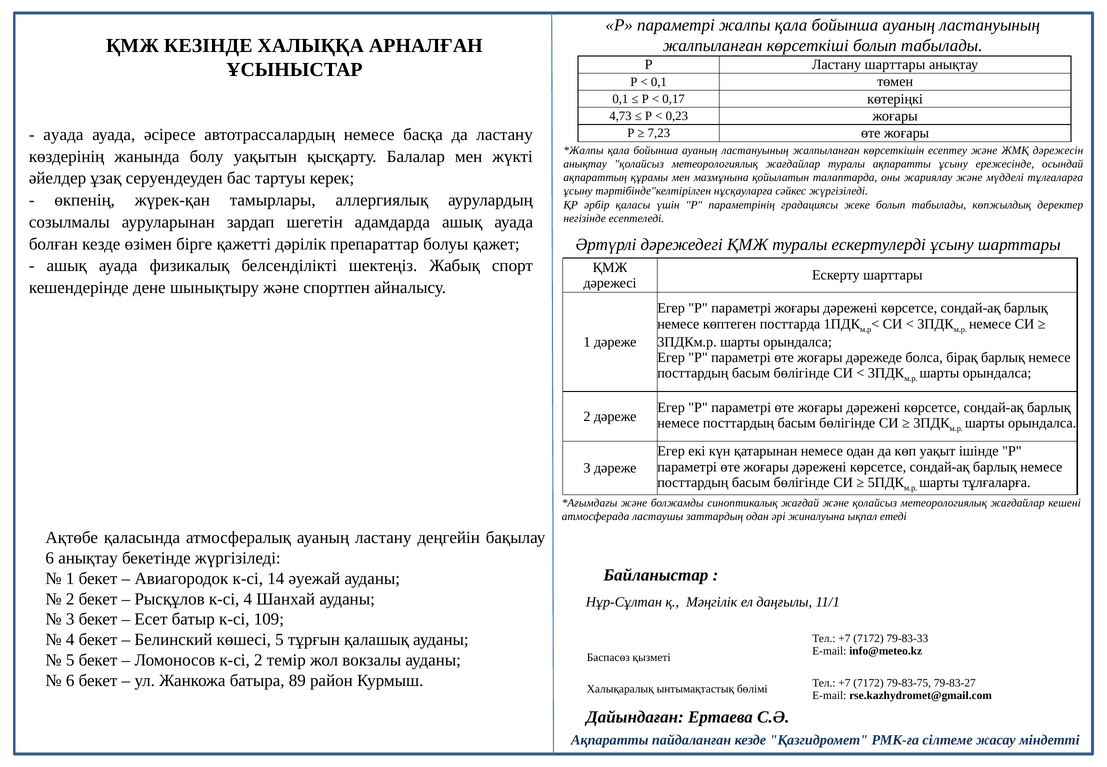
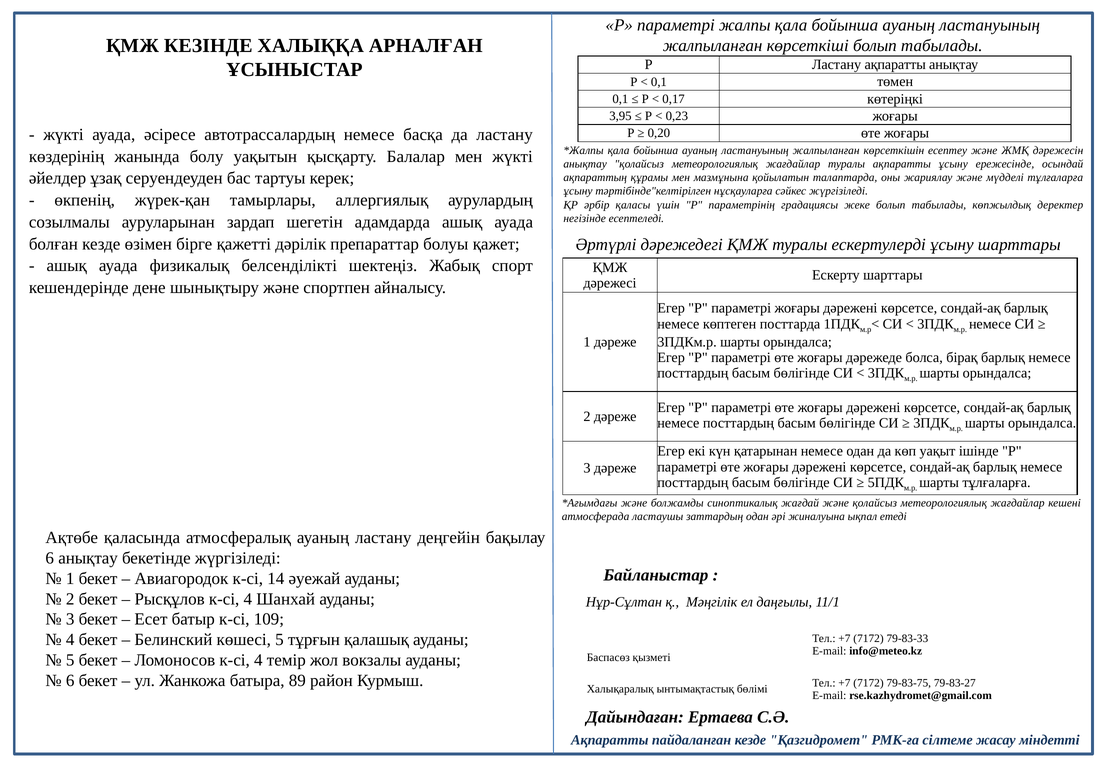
Ластану шарттары: шарттары -> ақпаратты
4,73: 4,73 -> 3,95
ауада at (63, 134): ауада -> жүкті
7,23: 7,23 -> 0,20
Ломоносов к-сі 2: 2 -> 4
